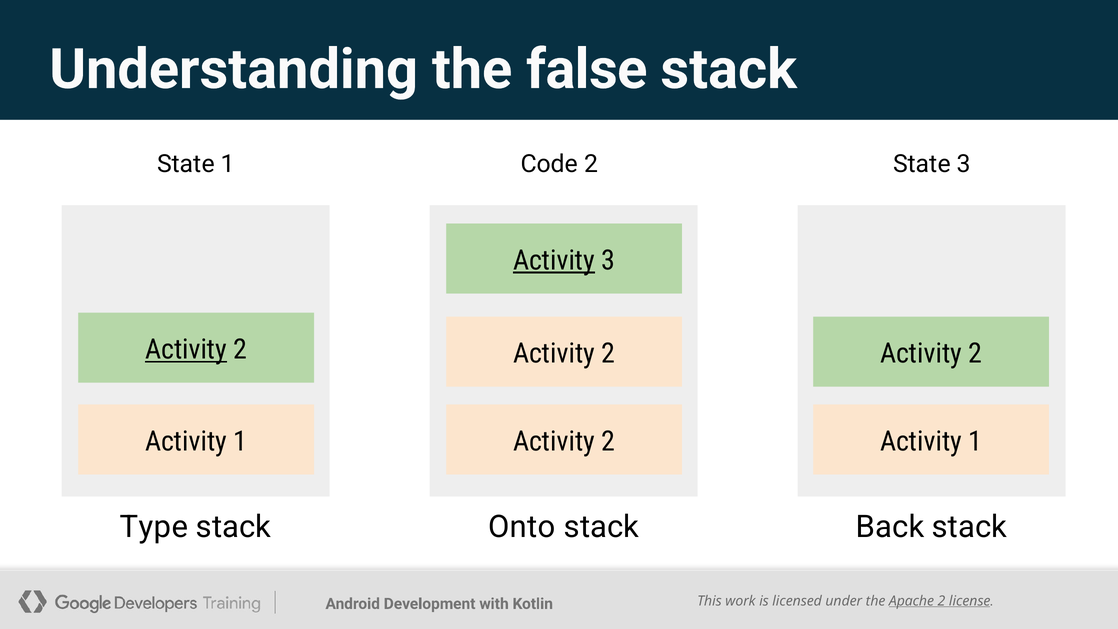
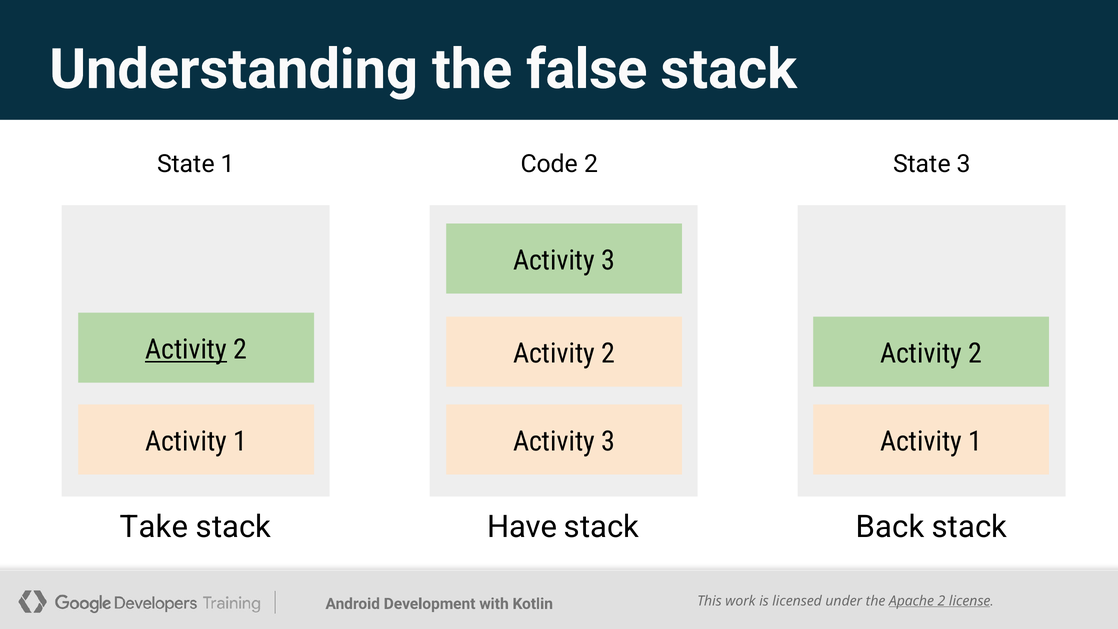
Activity at (554, 260) underline: present -> none
2 at (608, 441): 2 -> 3
Type: Type -> Take
Onto: Onto -> Have
